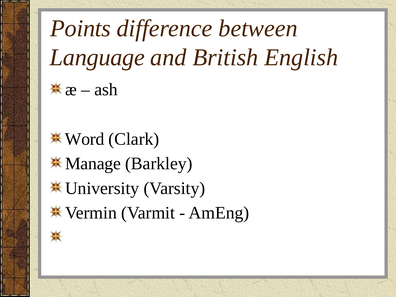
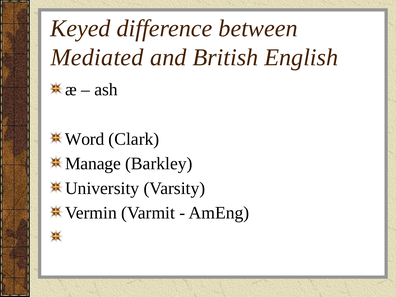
Points: Points -> Keyed
Language: Language -> Mediated
